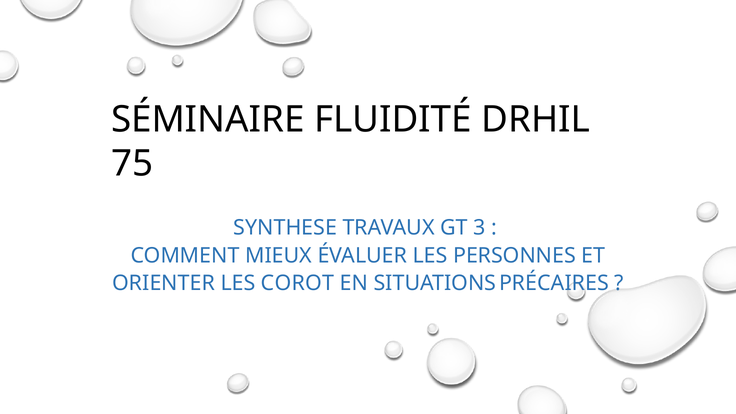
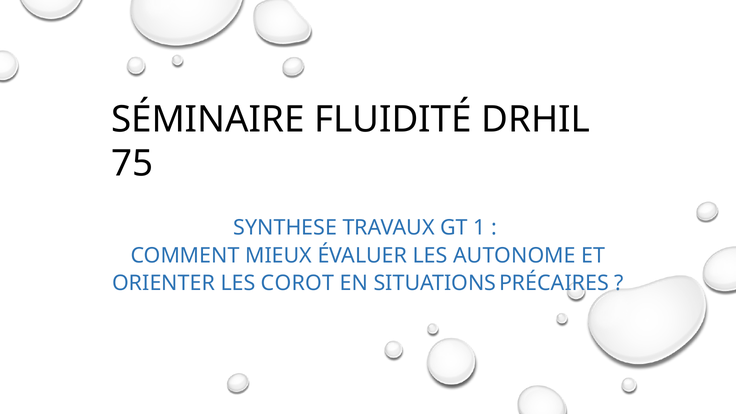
3: 3 -> 1
PERSONNES: PERSONNES -> AUTONOME
